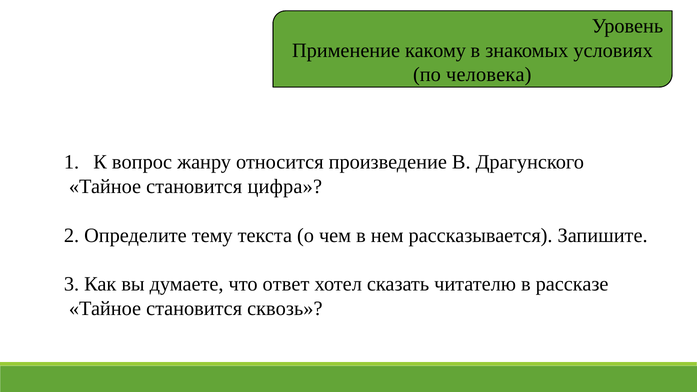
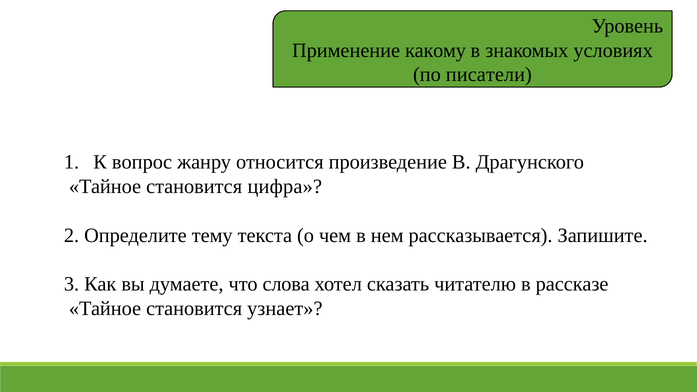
человека: человека -> писатели
ответ: ответ -> слова
сквозь: сквозь -> узнает
